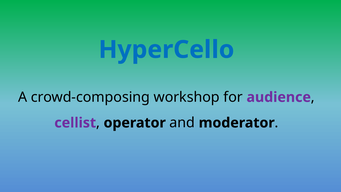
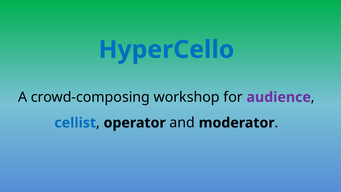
cellist colour: purple -> blue
